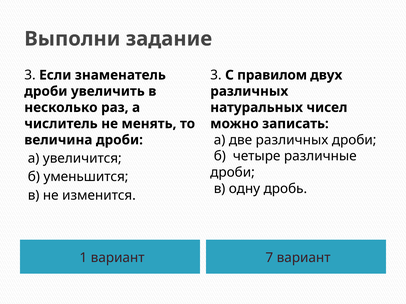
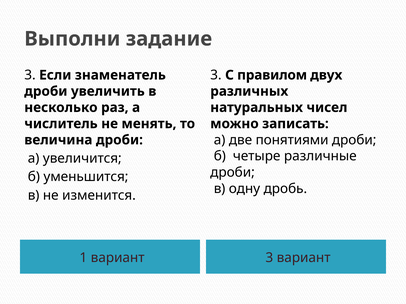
две различных: различных -> понятиями
1 вариант 7: 7 -> 3
